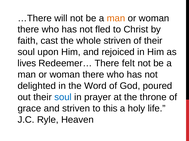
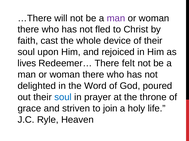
man at (116, 18) colour: orange -> purple
whole striven: striven -> device
this: this -> join
